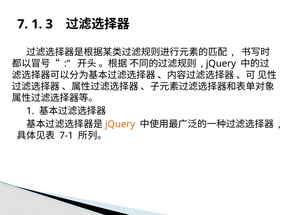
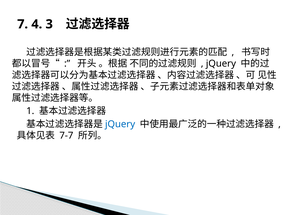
7 1: 1 -> 4
jQuery at (120, 124) colour: orange -> blue
7-1: 7-1 -> 7-7
